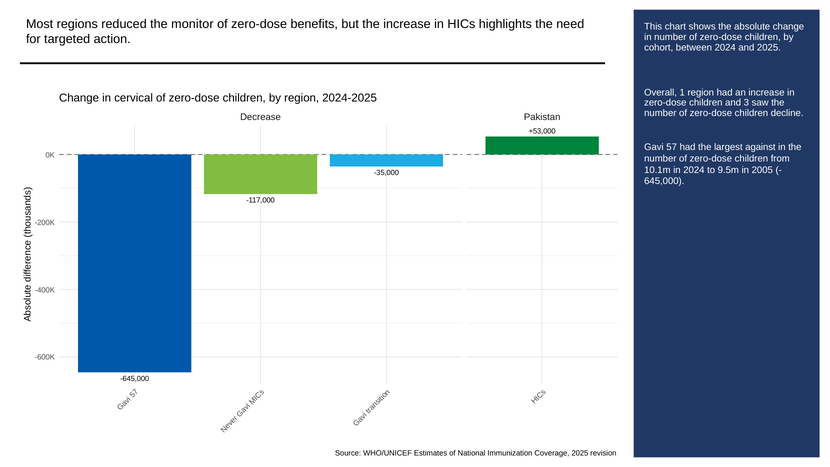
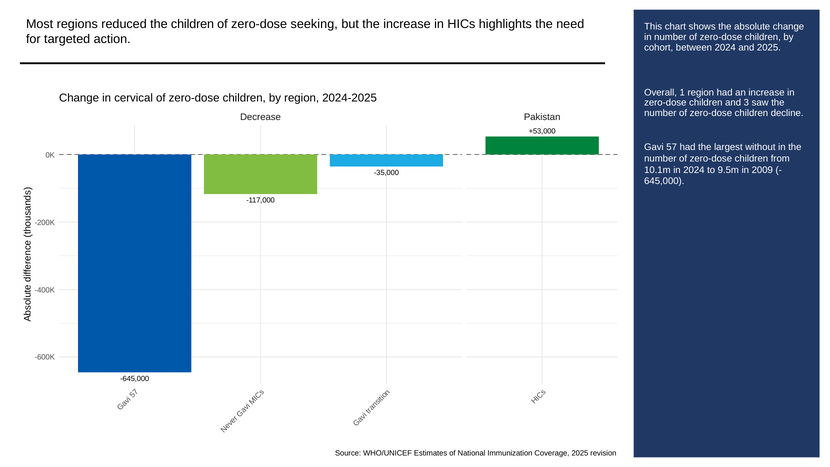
the monitor: monitor -> children
benefits: benefits -> seeking
against: against -> without
2005: 2005 -> 2009
